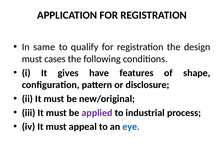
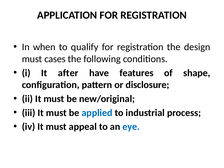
same: same -> when
gives: gives -> after
applied colour: purple -> blue
